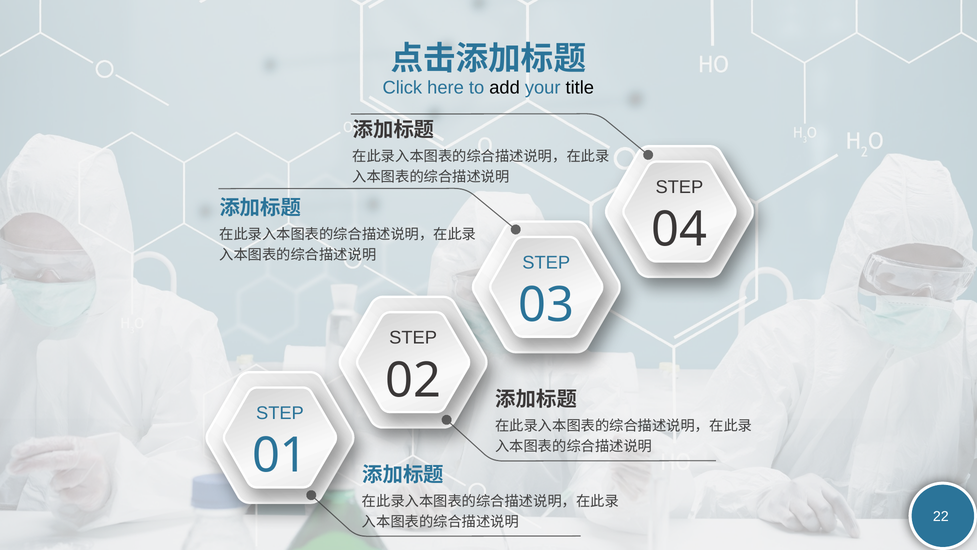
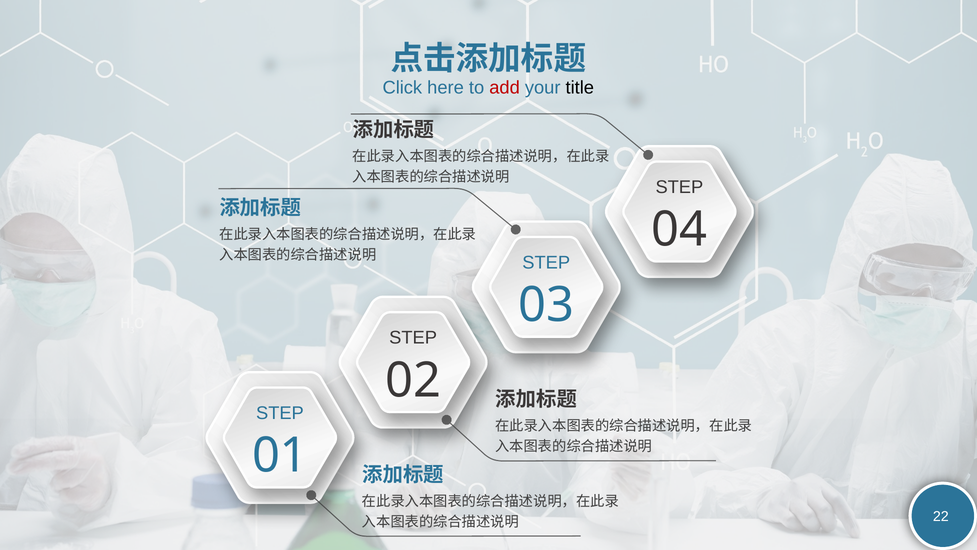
add colour: black -> red
